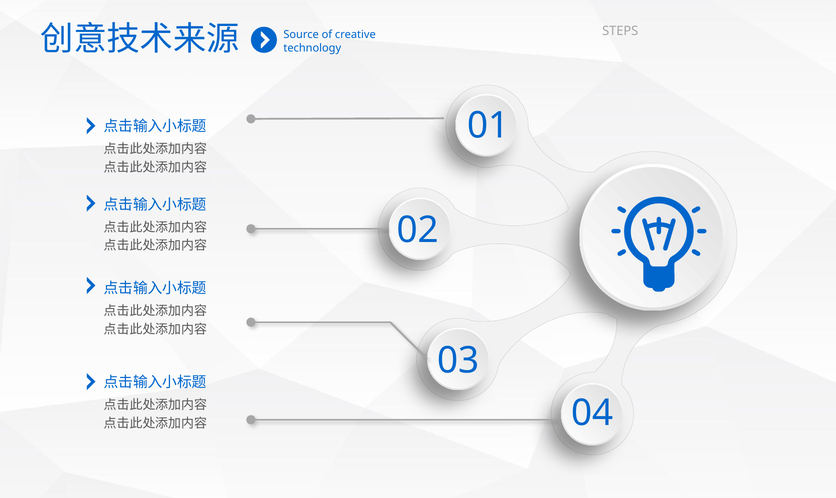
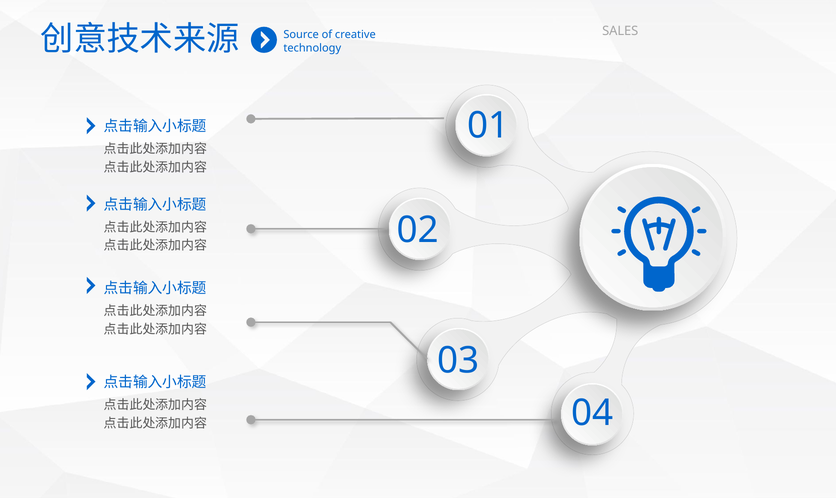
STEPS: STEPS -> SALES
